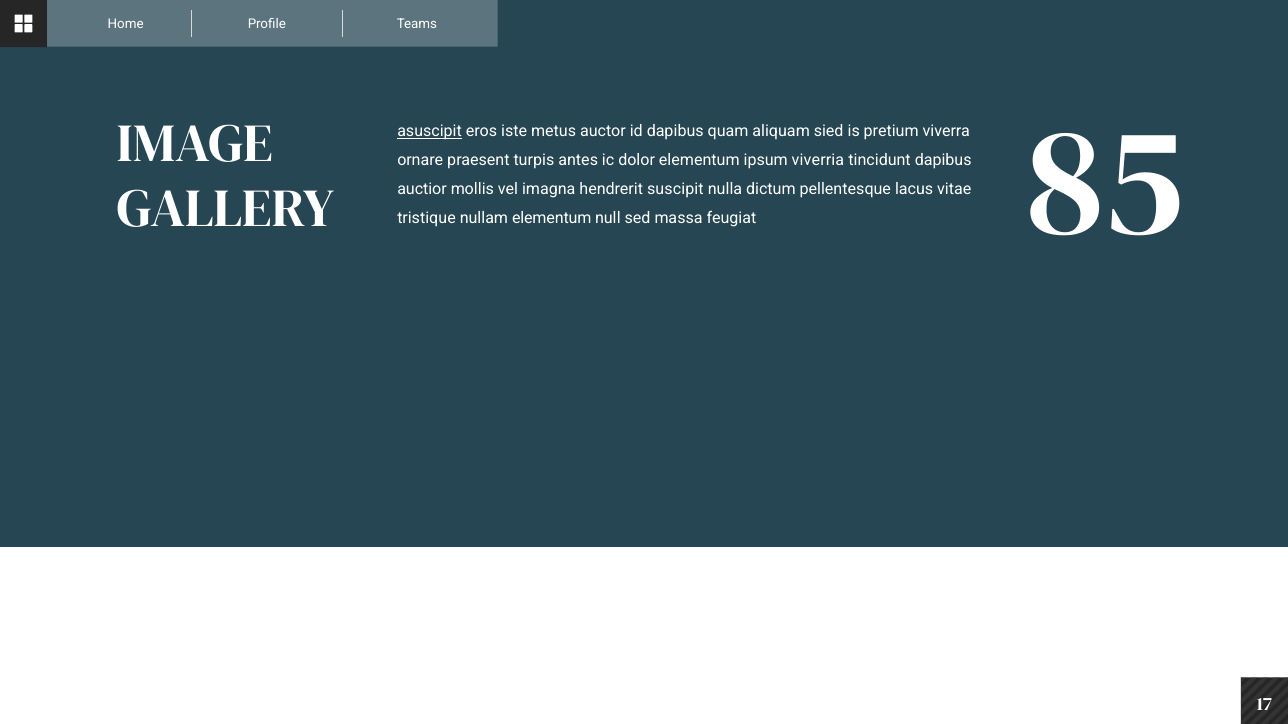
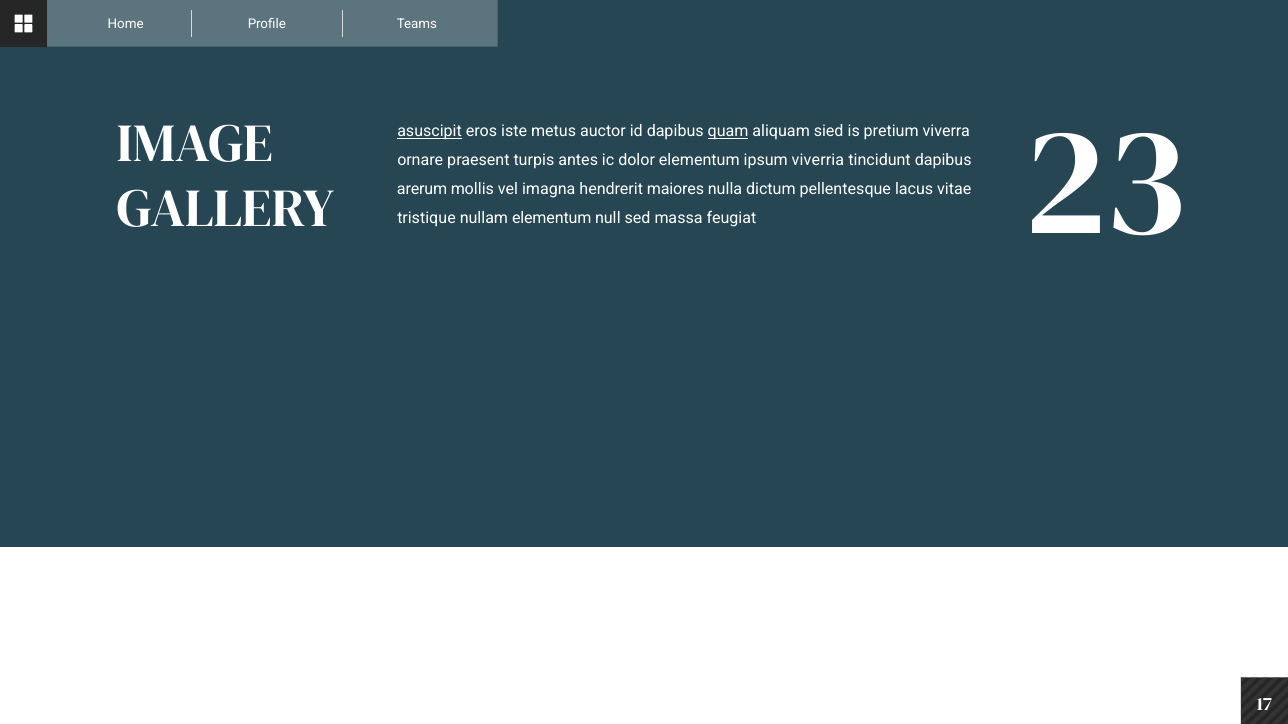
quam underline: none -> present
auctior: auctior -> arerum
suscipit: suscipit -> maiores
85: 85 -> 23
